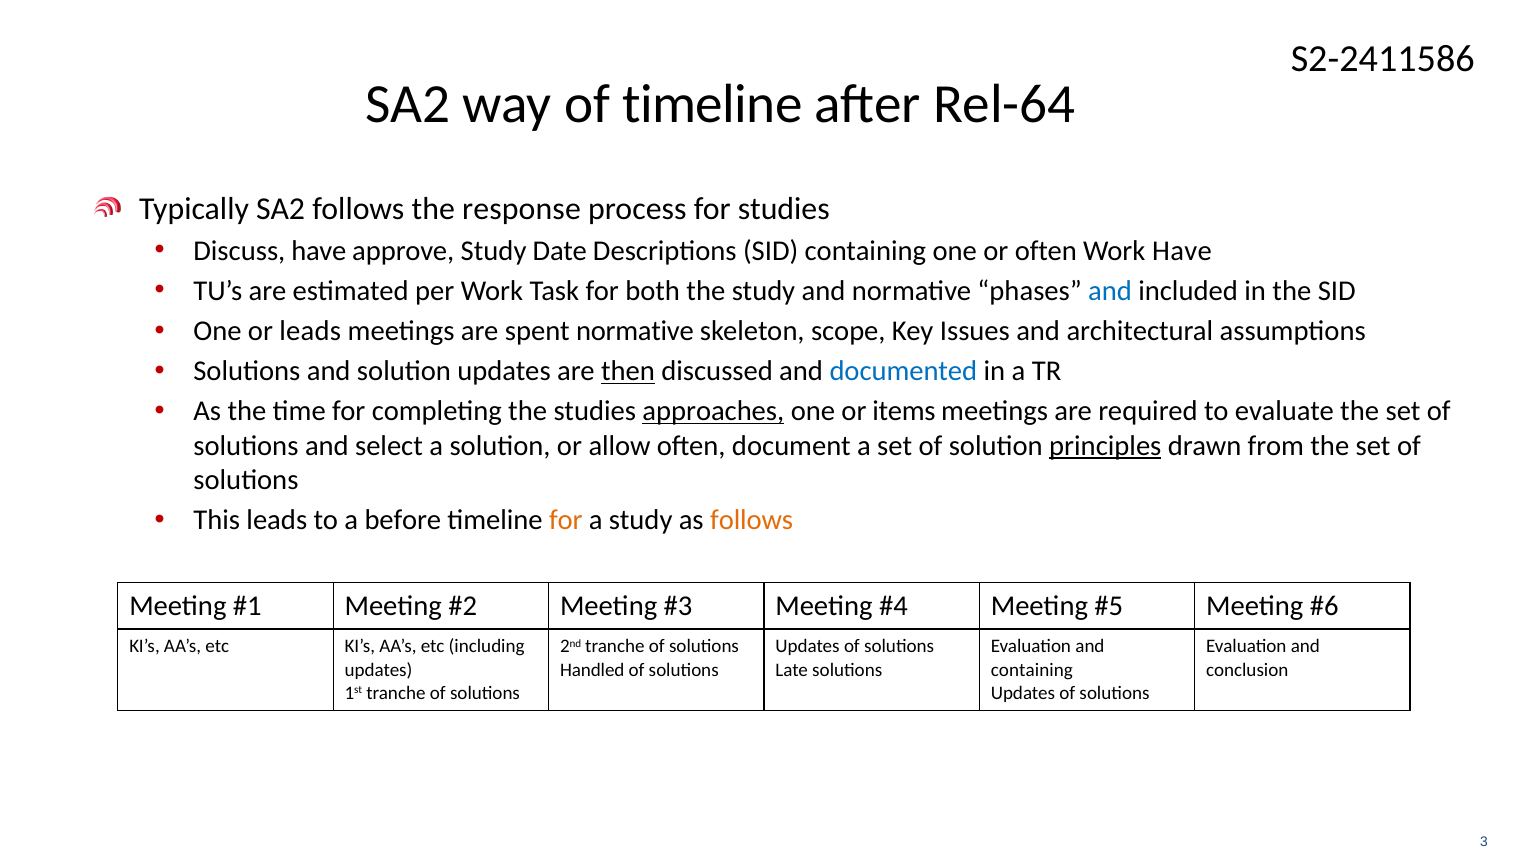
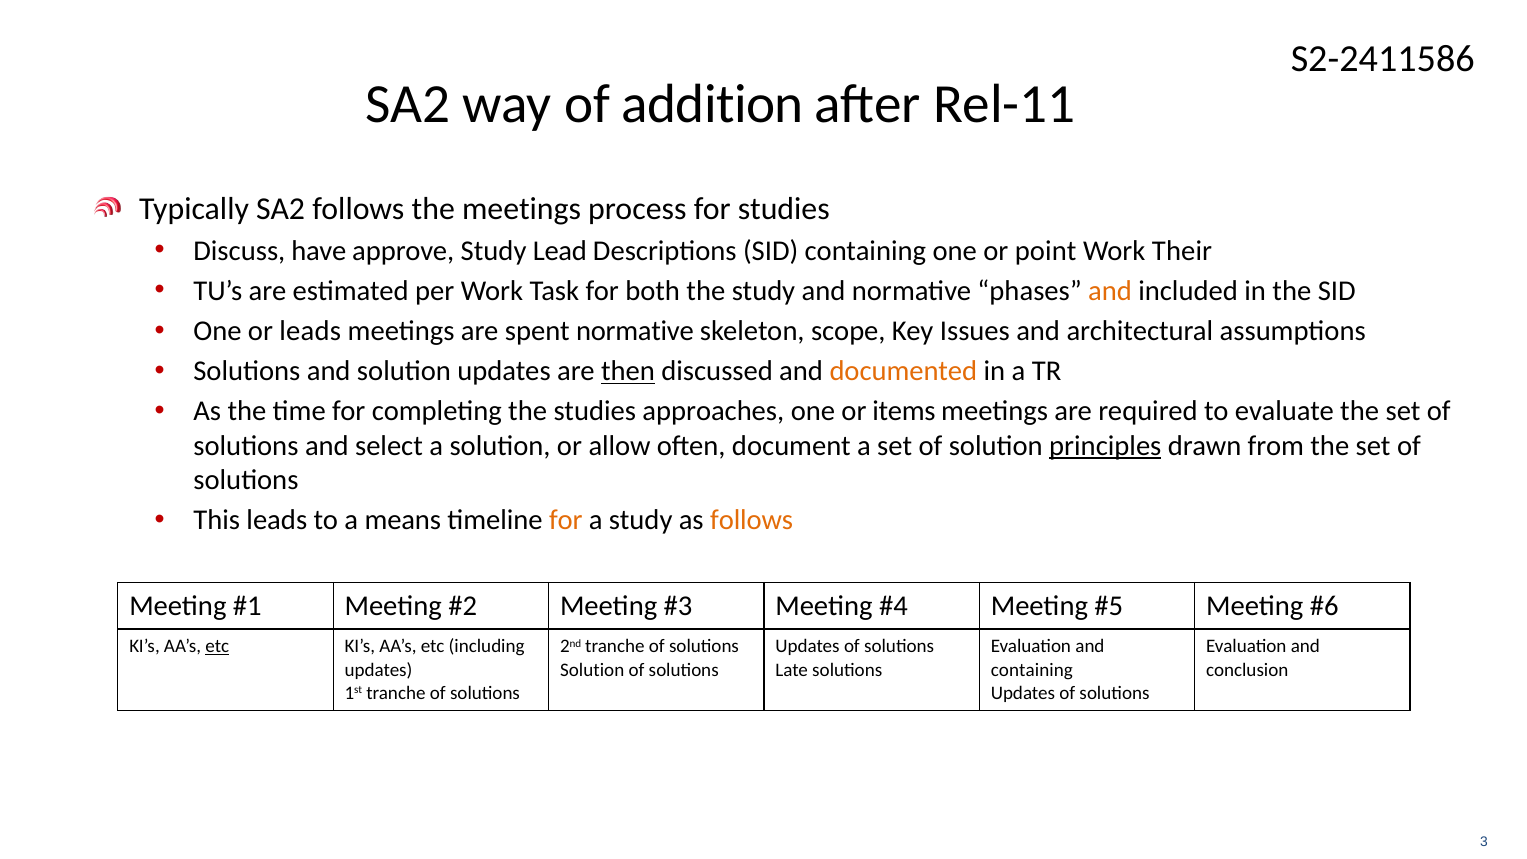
of timeline: timeline -> addition
Rel-64: Rel-64 -> Rel-11
the response: response -> meetings
Date: Date -> Lead
or often: often -> point
Work Have: Have -> Their
and at (1110, 291) colour: blue -> orange
documented colour: blue -> orange
approaches underline: present -> none
before: before -> means
etc at (217, 647) underline: none -> present
Handled at (592, 670): Handled -> Solution
